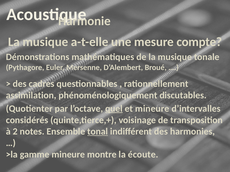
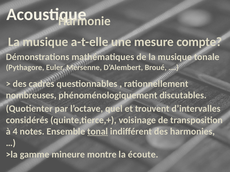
assimilation: assimilation -> nombreuses
quel underline: present -> none
et mineure: mineure -> trouvent
2: 2 -> 4
